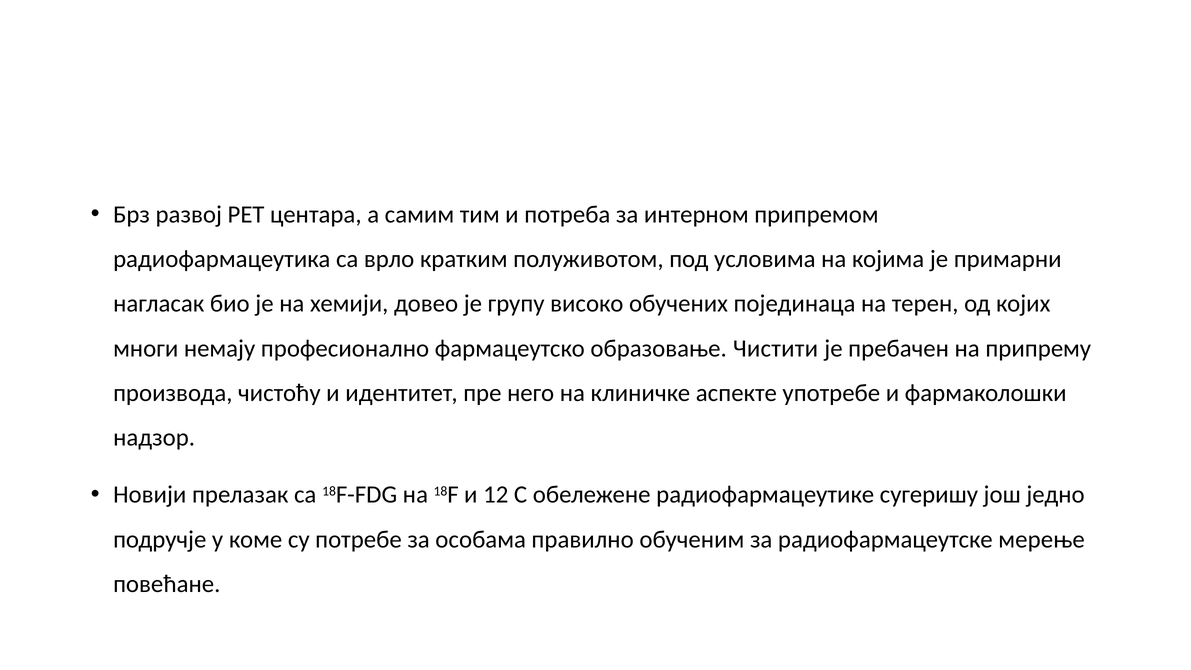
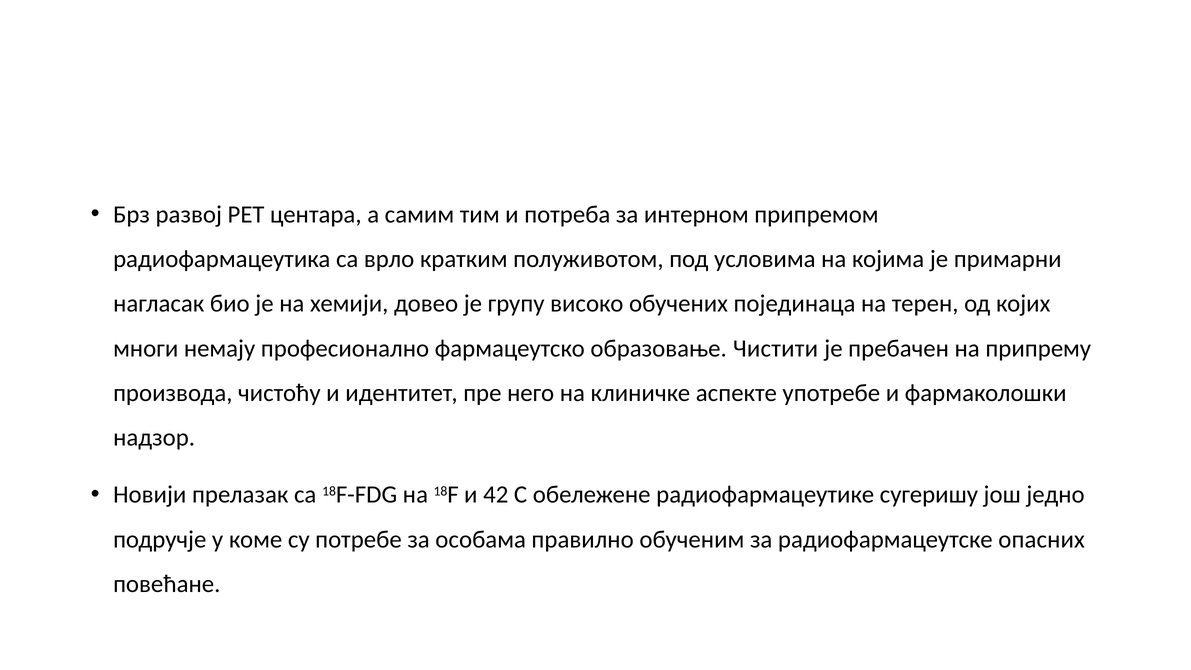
12: 12 -> 42
мерење: мерење -> опасних
